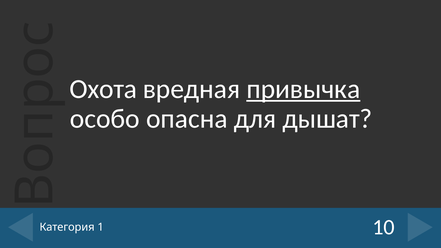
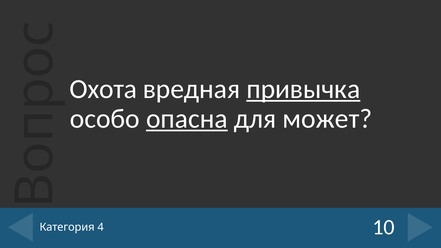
опасна underline: none -> present
дышат: дышат -> может
1: 1 -> 4
